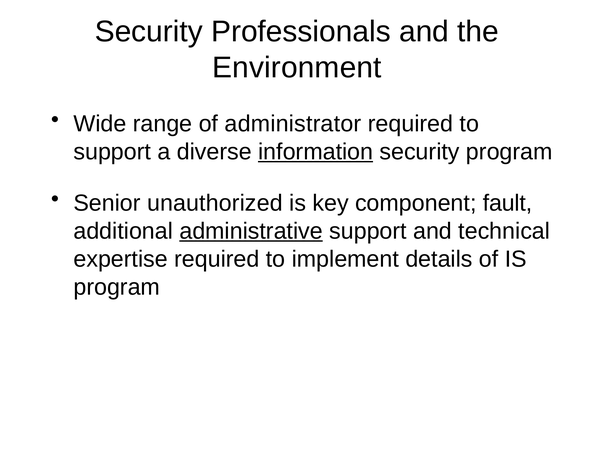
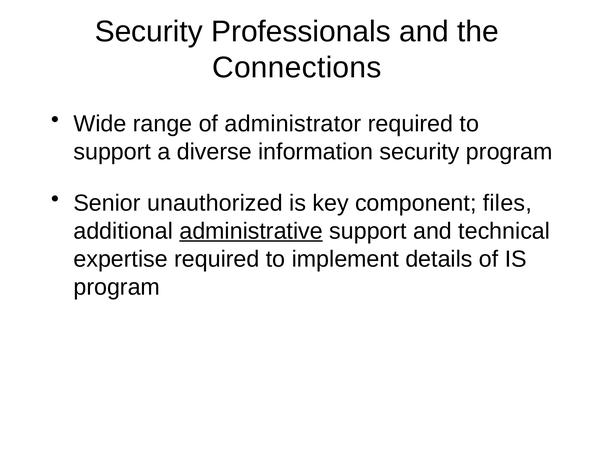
Environment: Environment -> Connections
information underline: present -> none
fault: fault -> files
